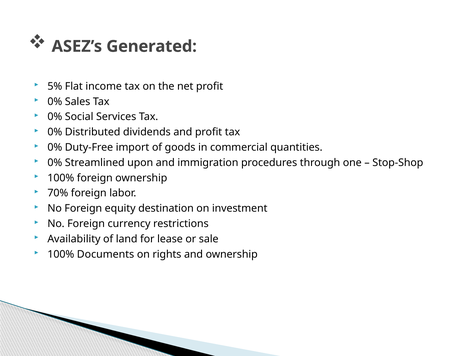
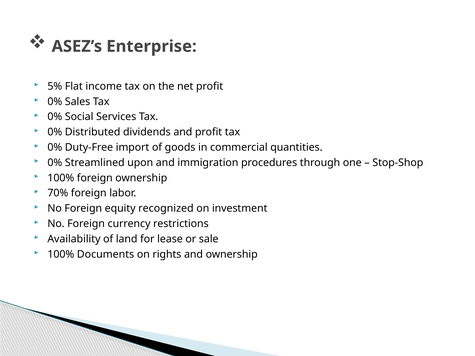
Generated: Generated -> Enterprise
destination: destination -> recognized
